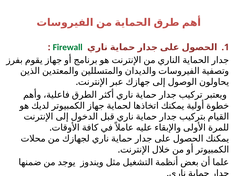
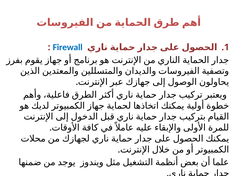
Firewall colour: green -> blue
